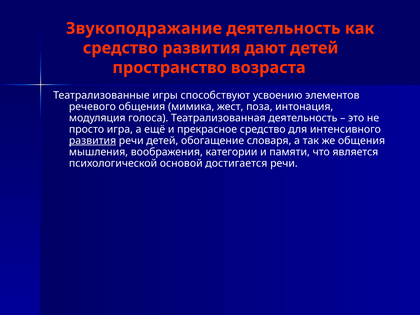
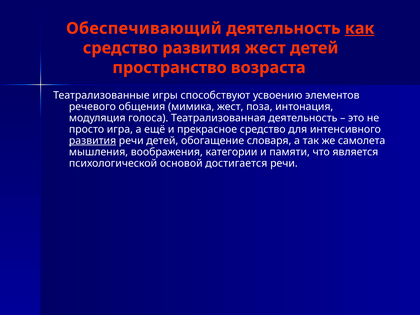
Звукоподражание: Звукоподражание -> Обеспечивающий
как underline: none -> present
развития дают: дают -> жест
же общения: общения -> самолета
